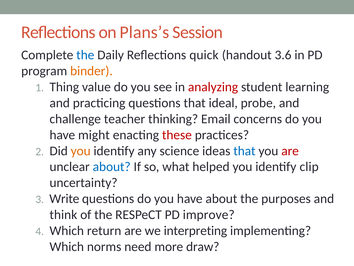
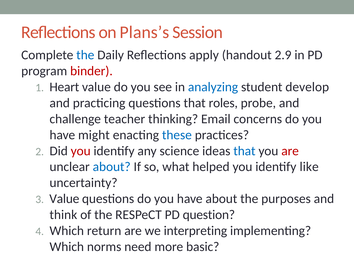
quick: quick -> apply
3.6: 3.6 -> 2.9
binder colour: orange -> red
Thing: Thing -> Heart
analyzing colour: red -> blue
learning: learning -> develop
ideal: ideal -> roles
these colour: red -> blue
you at (81, 151) colour: orange -> red
clip: clip -> like
Write at (64, 198): Write -> Value
improve: improve -> question
draw: draw -> basic
